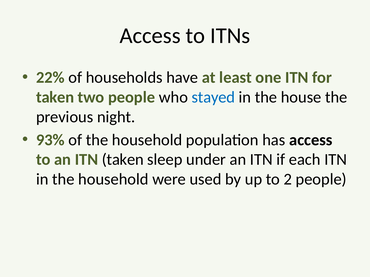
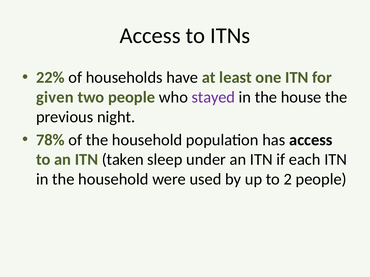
taken at (55, 97): taken -> given
stayed colour: blue -> purple
93%: 93% -> 78%
